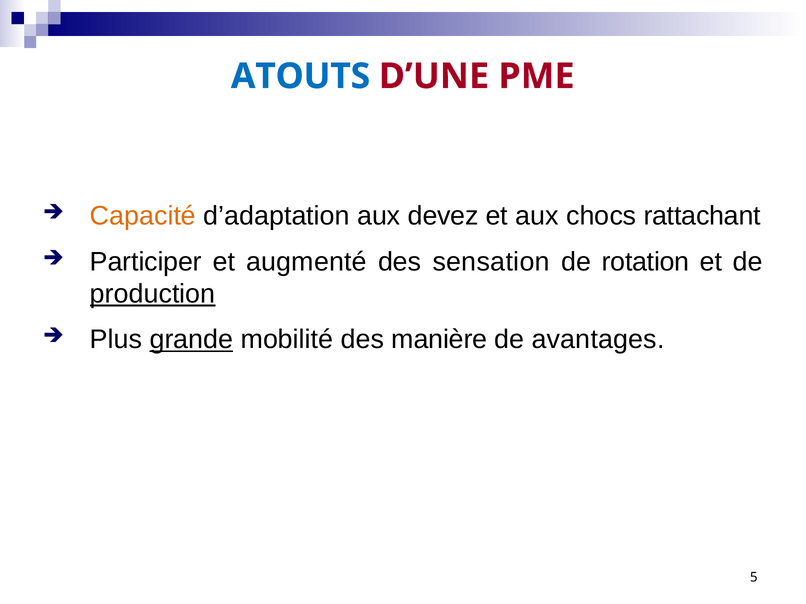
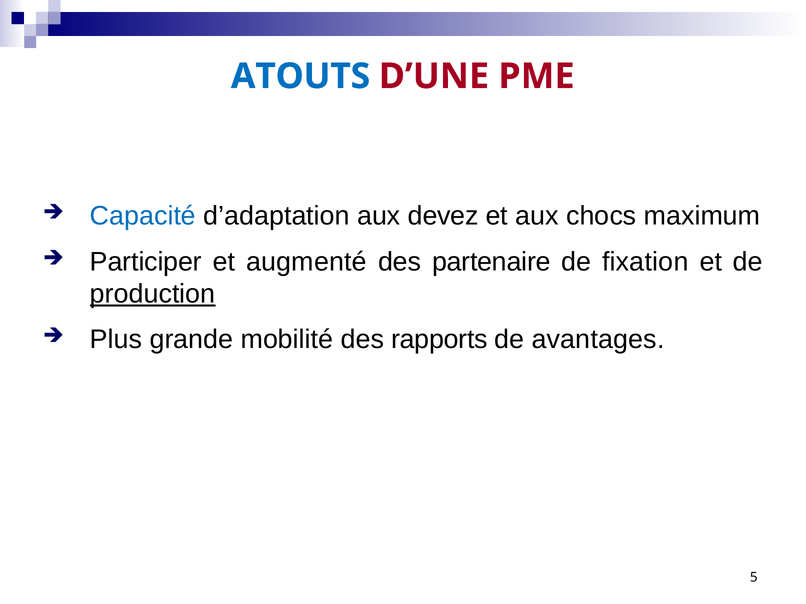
Capacité colour: orange -> blue
rattachant: rattachant -> maximum
sensation: sensation -> partenaire
rotation: rotation -> fixation
grande underline: present -> none
manière: manière -> rapports
